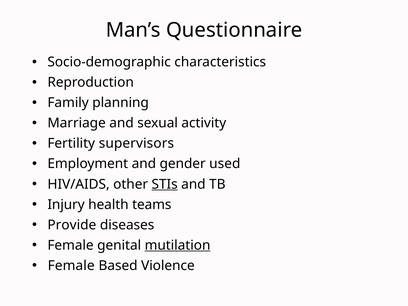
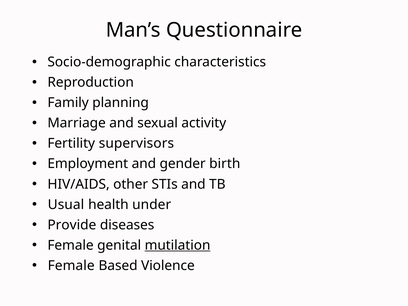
used: used -> birth
STIs underline: present -> none
Injury: Injury -> Usual
teams: teams -> under
